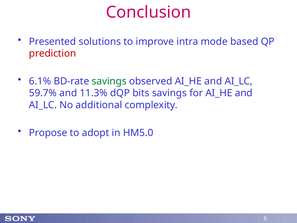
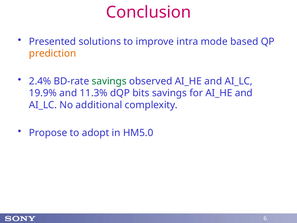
prediction colour: red -> orange
6.1%: 6.1% -> 2.4%
59.7%: 59.7% -> 19.9%
